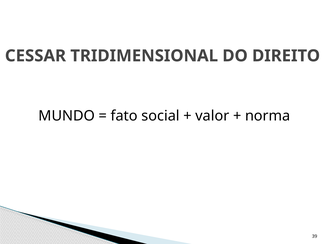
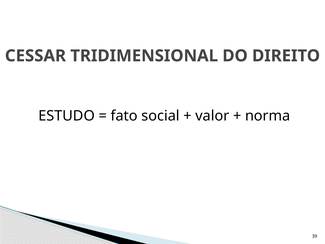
MUNDO: MUNDO -> ESTUDO
